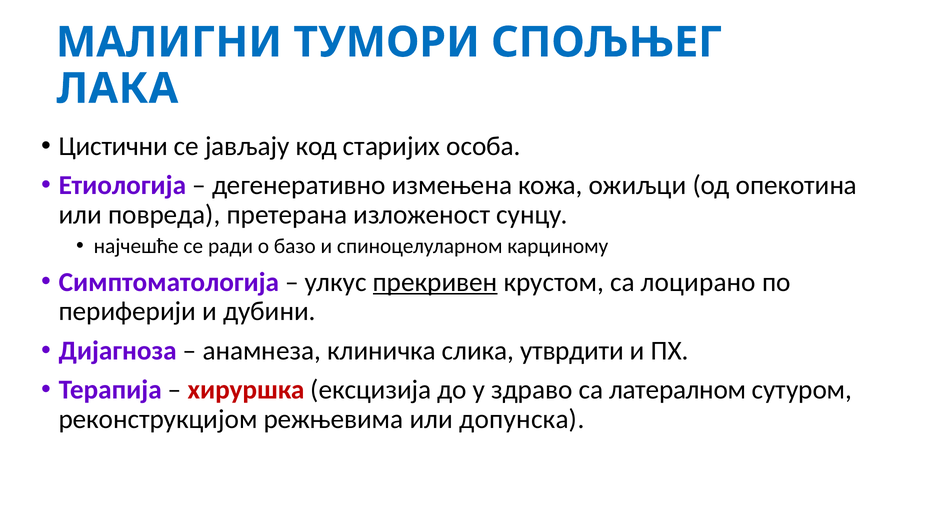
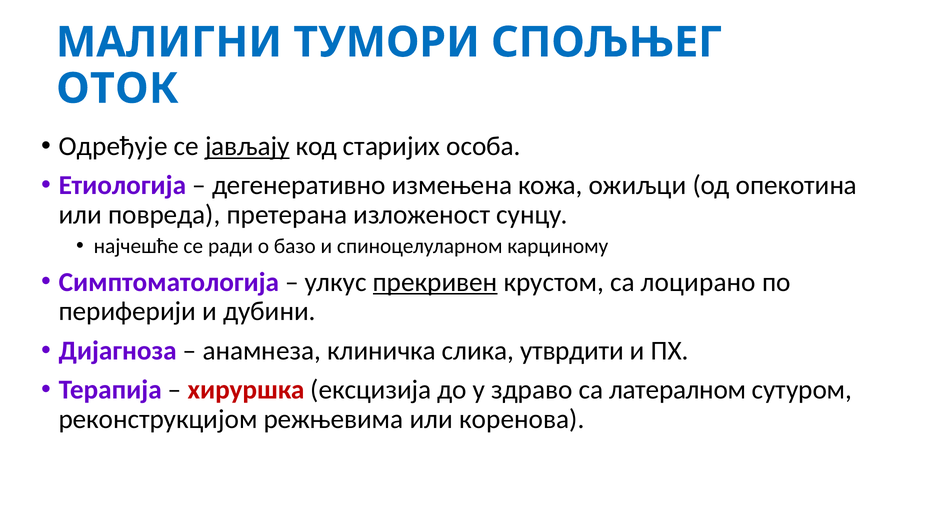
ЛАКА: ЛАКА -> ОТОК
Цистични: Цистични -> Одређује
јављају underline: none -> present
допунска: допунска -> коренова
